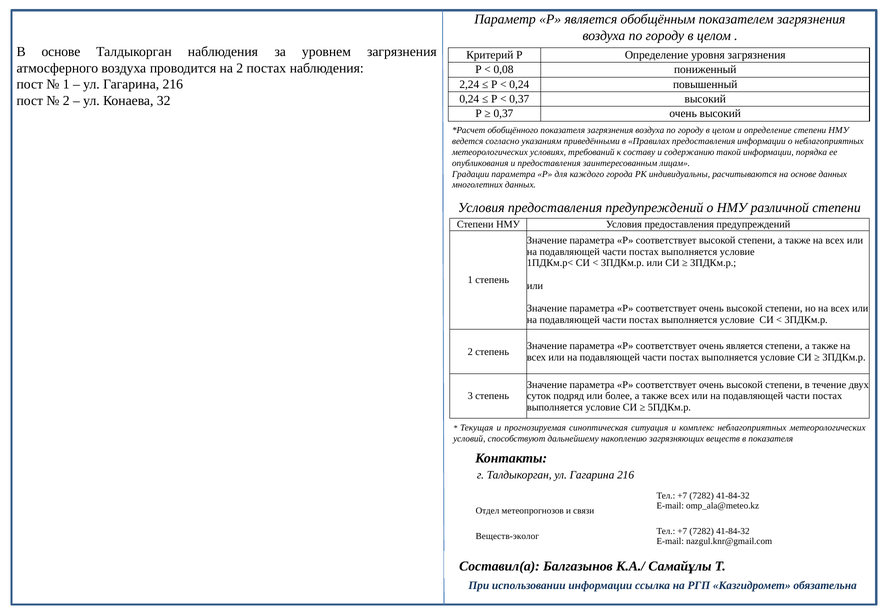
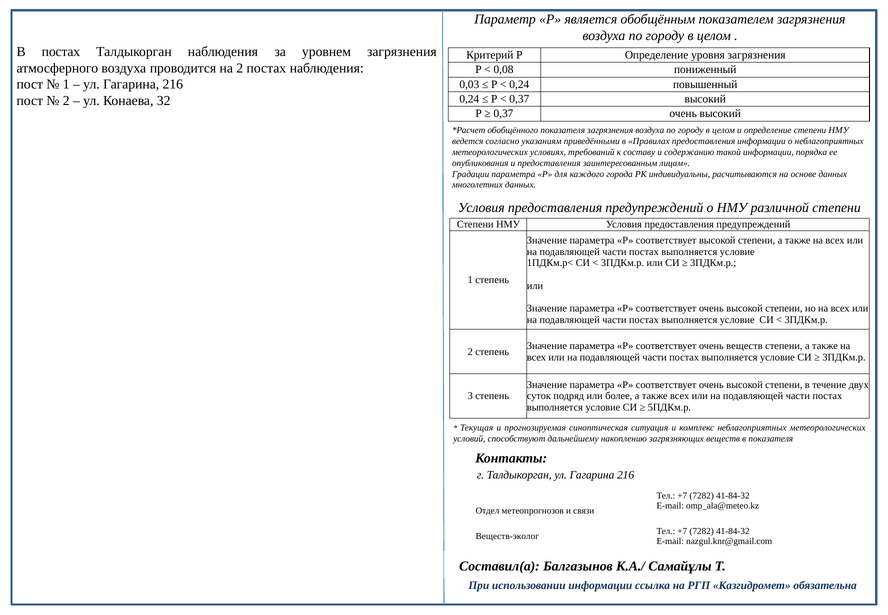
В основе: основе -> постах
2,24: 2,24 -> 0,03
очень является: является -> веществ
